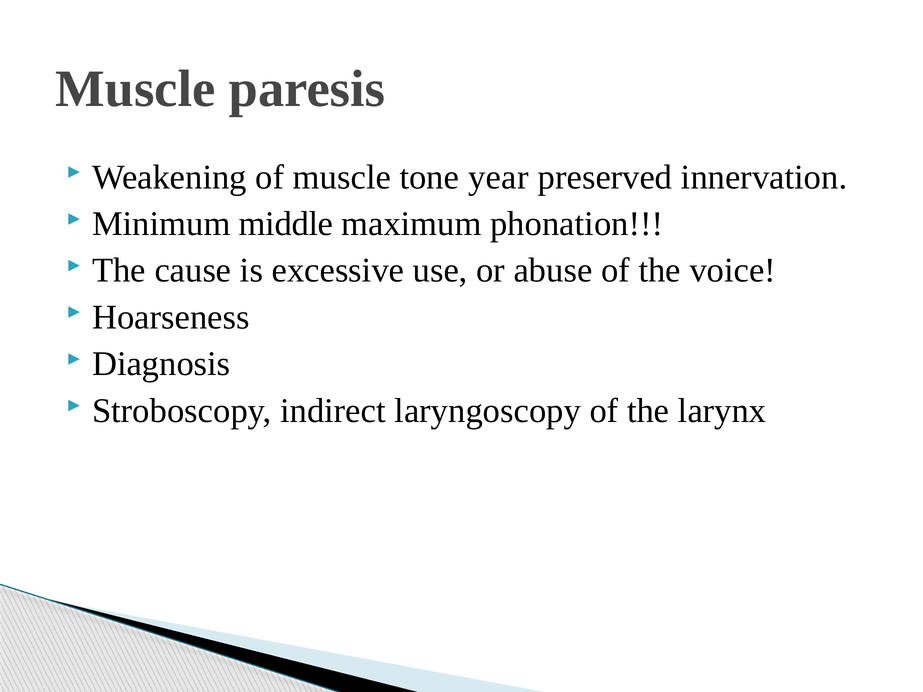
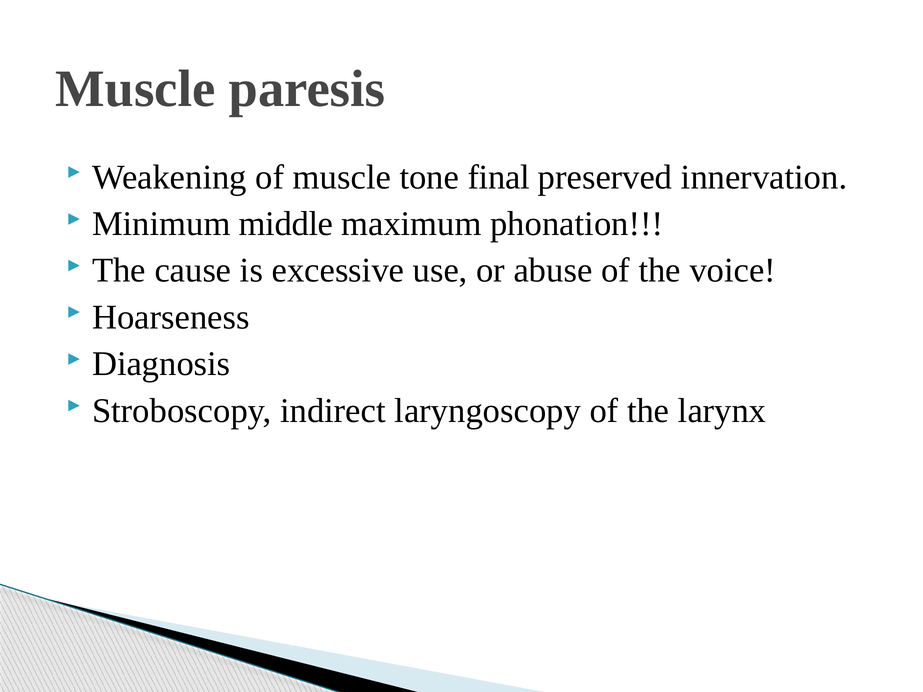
year: year -> final
